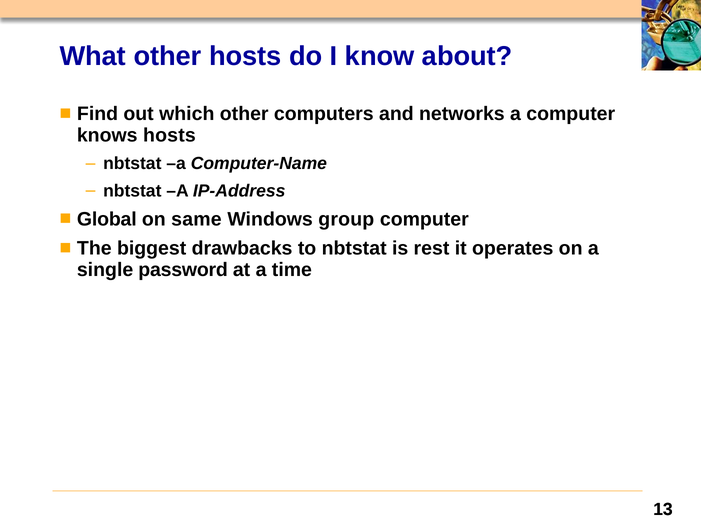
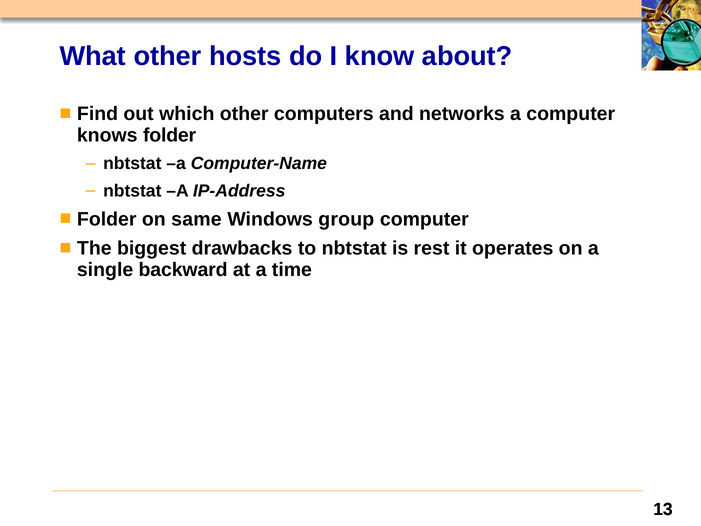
knows hosts: hosts -> folder
Global at (107, 219): Global -> Folder
password: password -> backward
